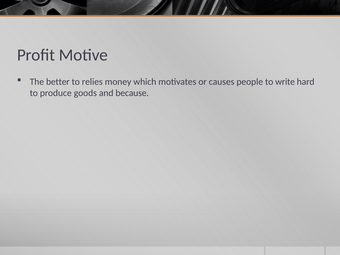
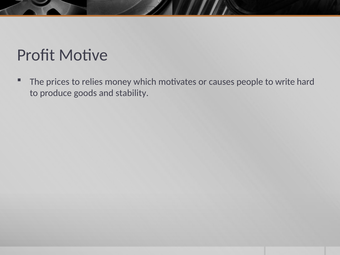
better: better -> prices
because: because -> stability
